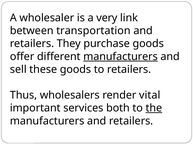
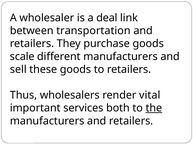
very: very -> deal
offer: offer -> scale
manufacturers at (121, 56) underline: present -> none
